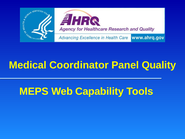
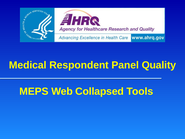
Coordinator: Coordinator -> Respondent
Capability: Capability -> Collapsed
